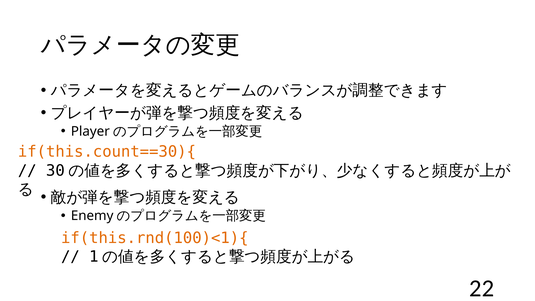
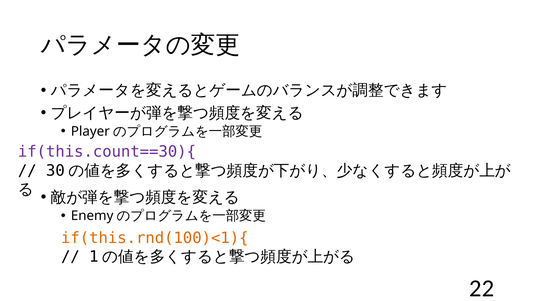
if(this.count==30){ colour: orange -> purple
